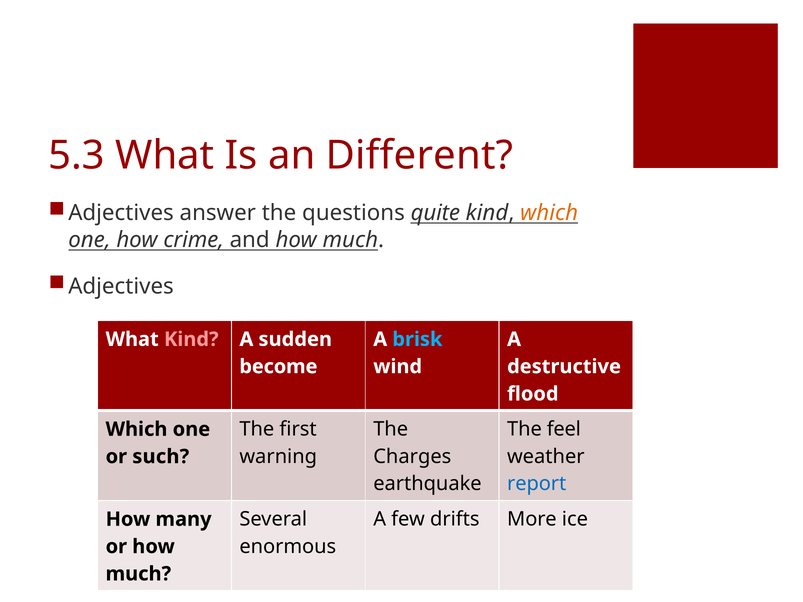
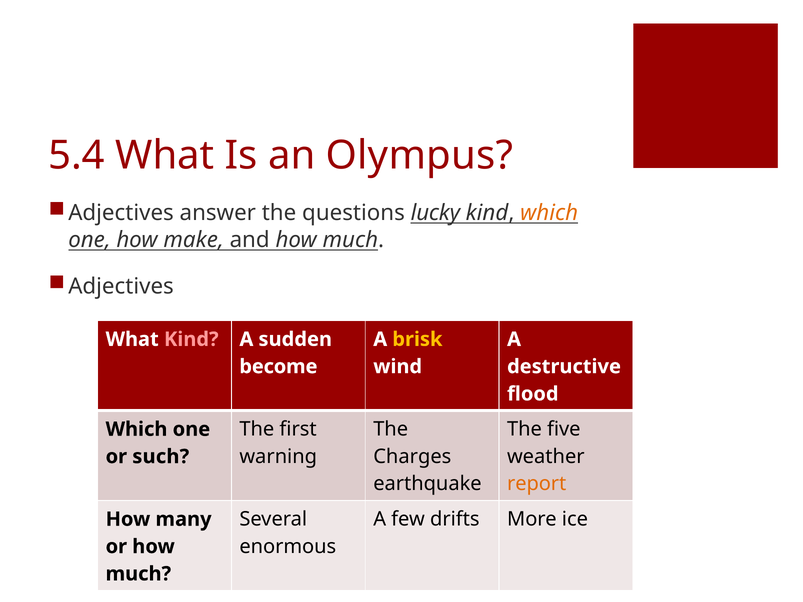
5.3: 5.3 -> 5.4
Different: Different -> Olympus
quite: quite -> lucky
crime: crime -> make
brisk colour: light blue -> yellow
feel: feel -> five
report colour: blue -> orange
